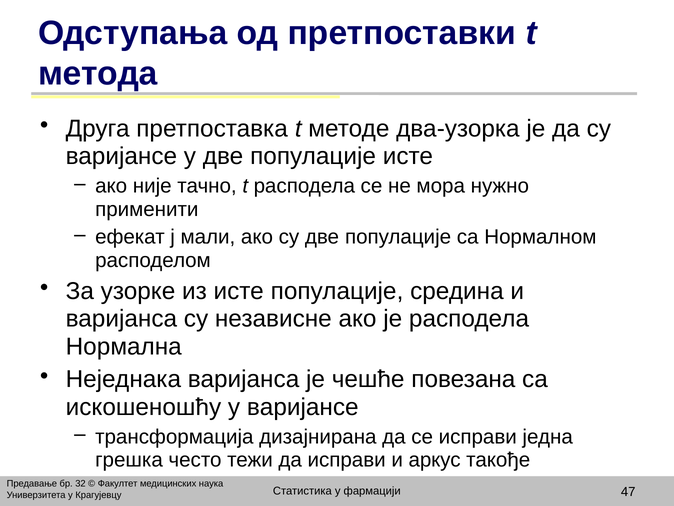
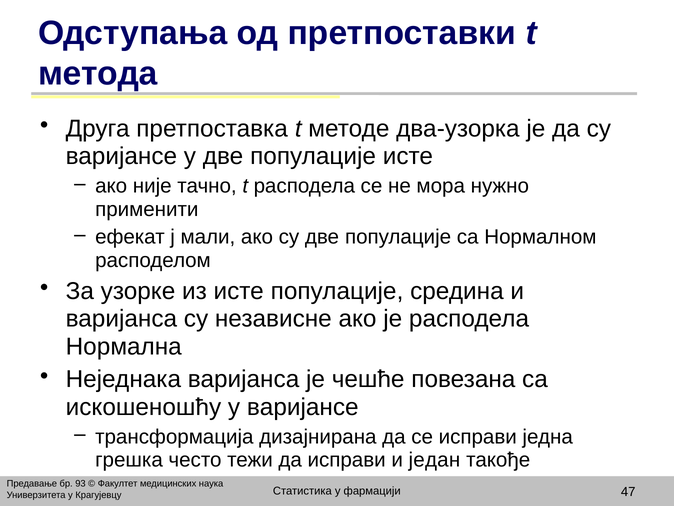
аркус: аркус -> један
32: 32 -> 93
